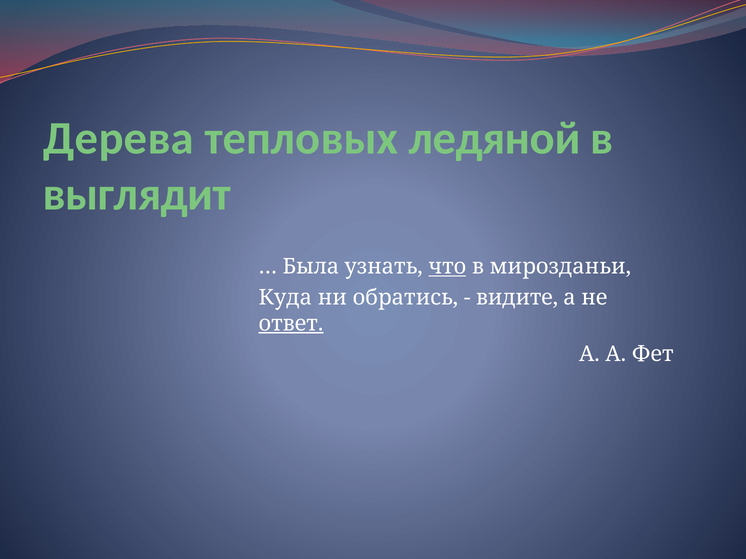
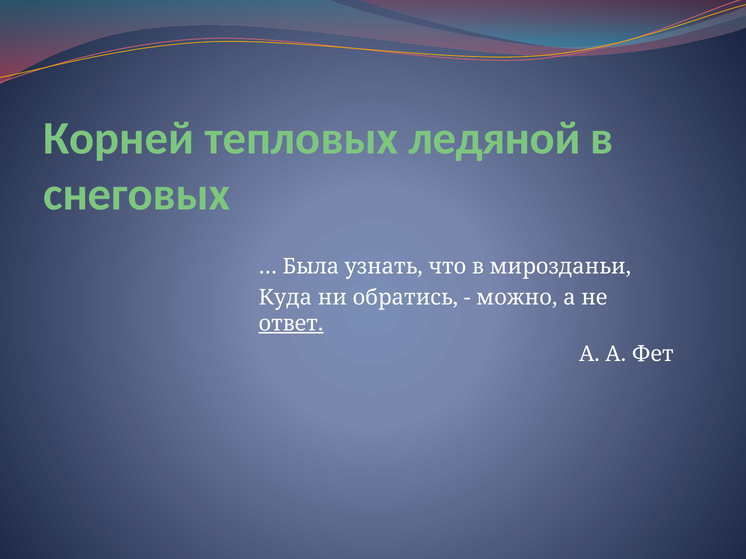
Дерева: Дерева -> Корней
выглядит: выглядит -> снеговых
что underline: present -> none
видите: видите -> можно
